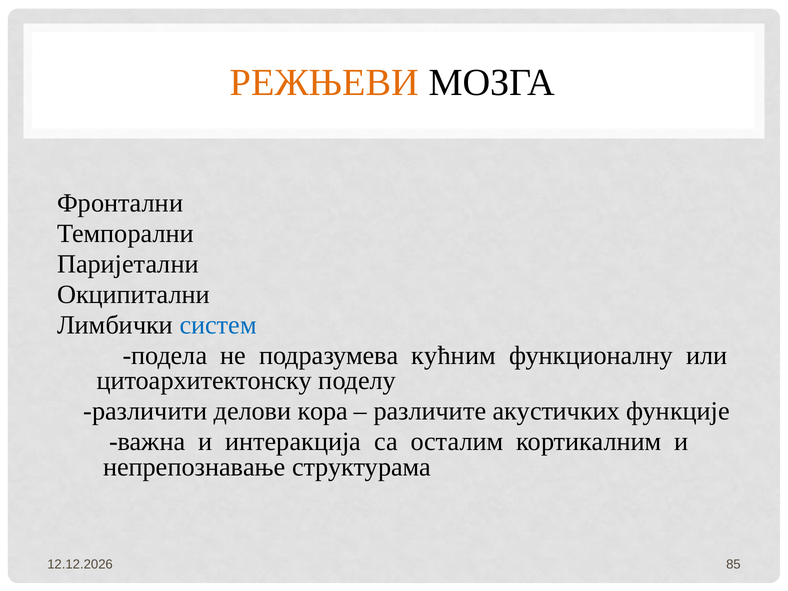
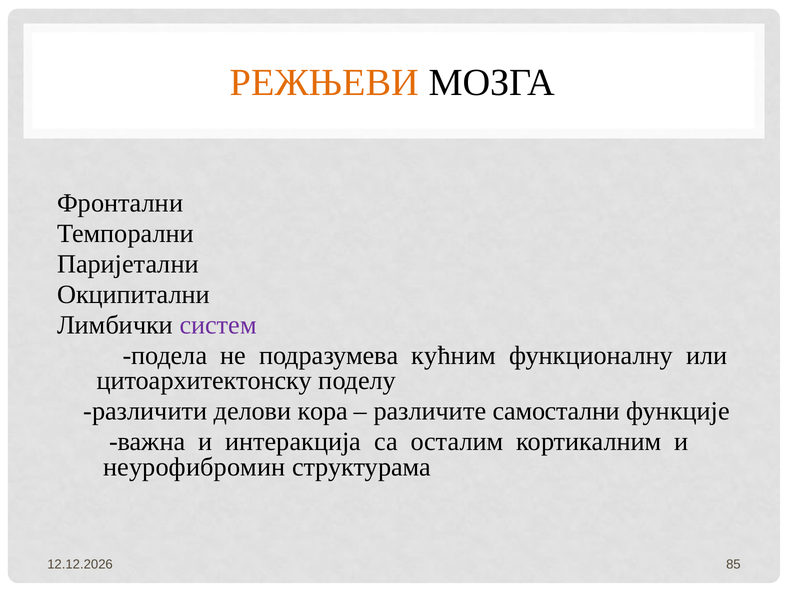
систем colour: blue -> purple
акустичких: акустичких -> самостални
непрепознавање: непрепознавање -> неурофибромин
